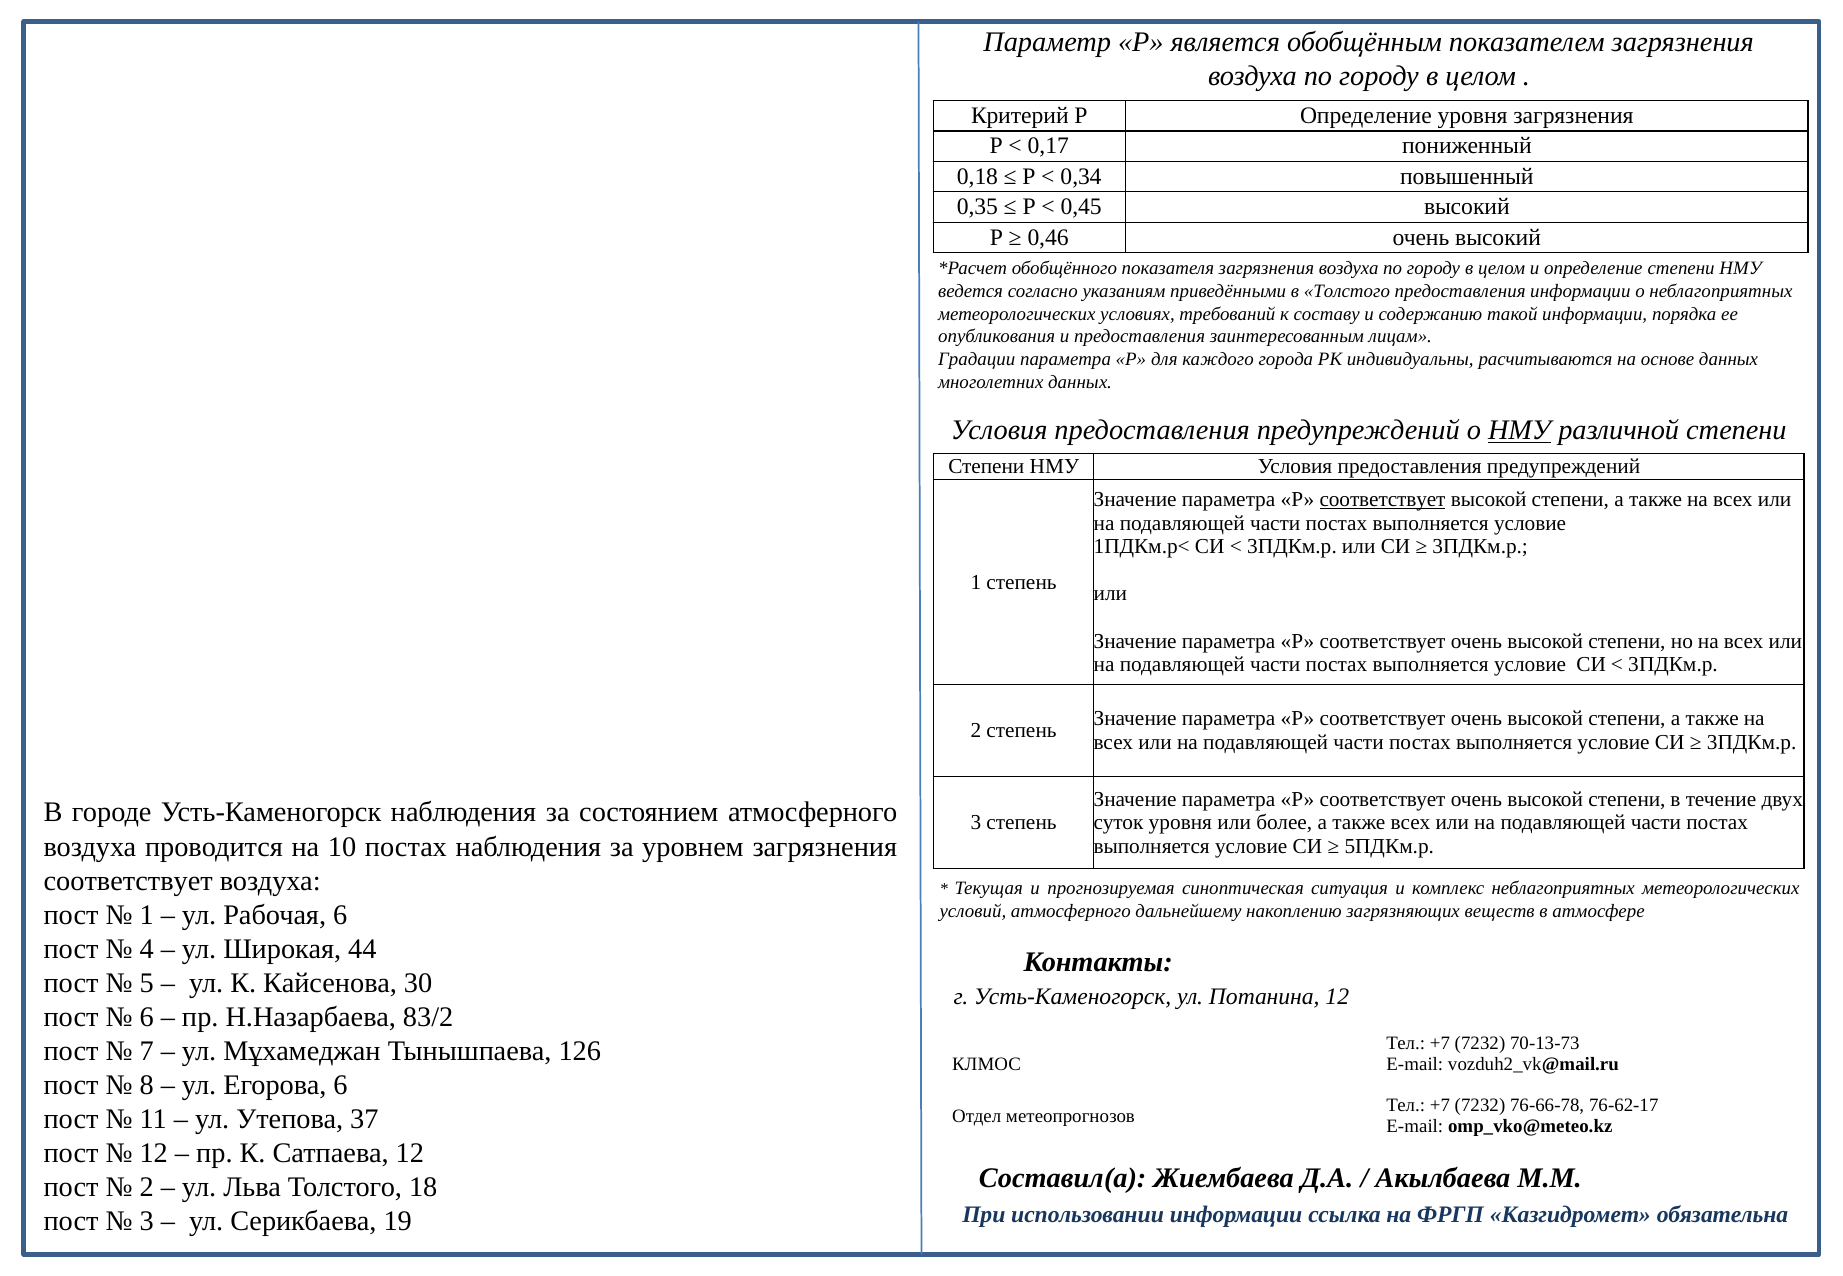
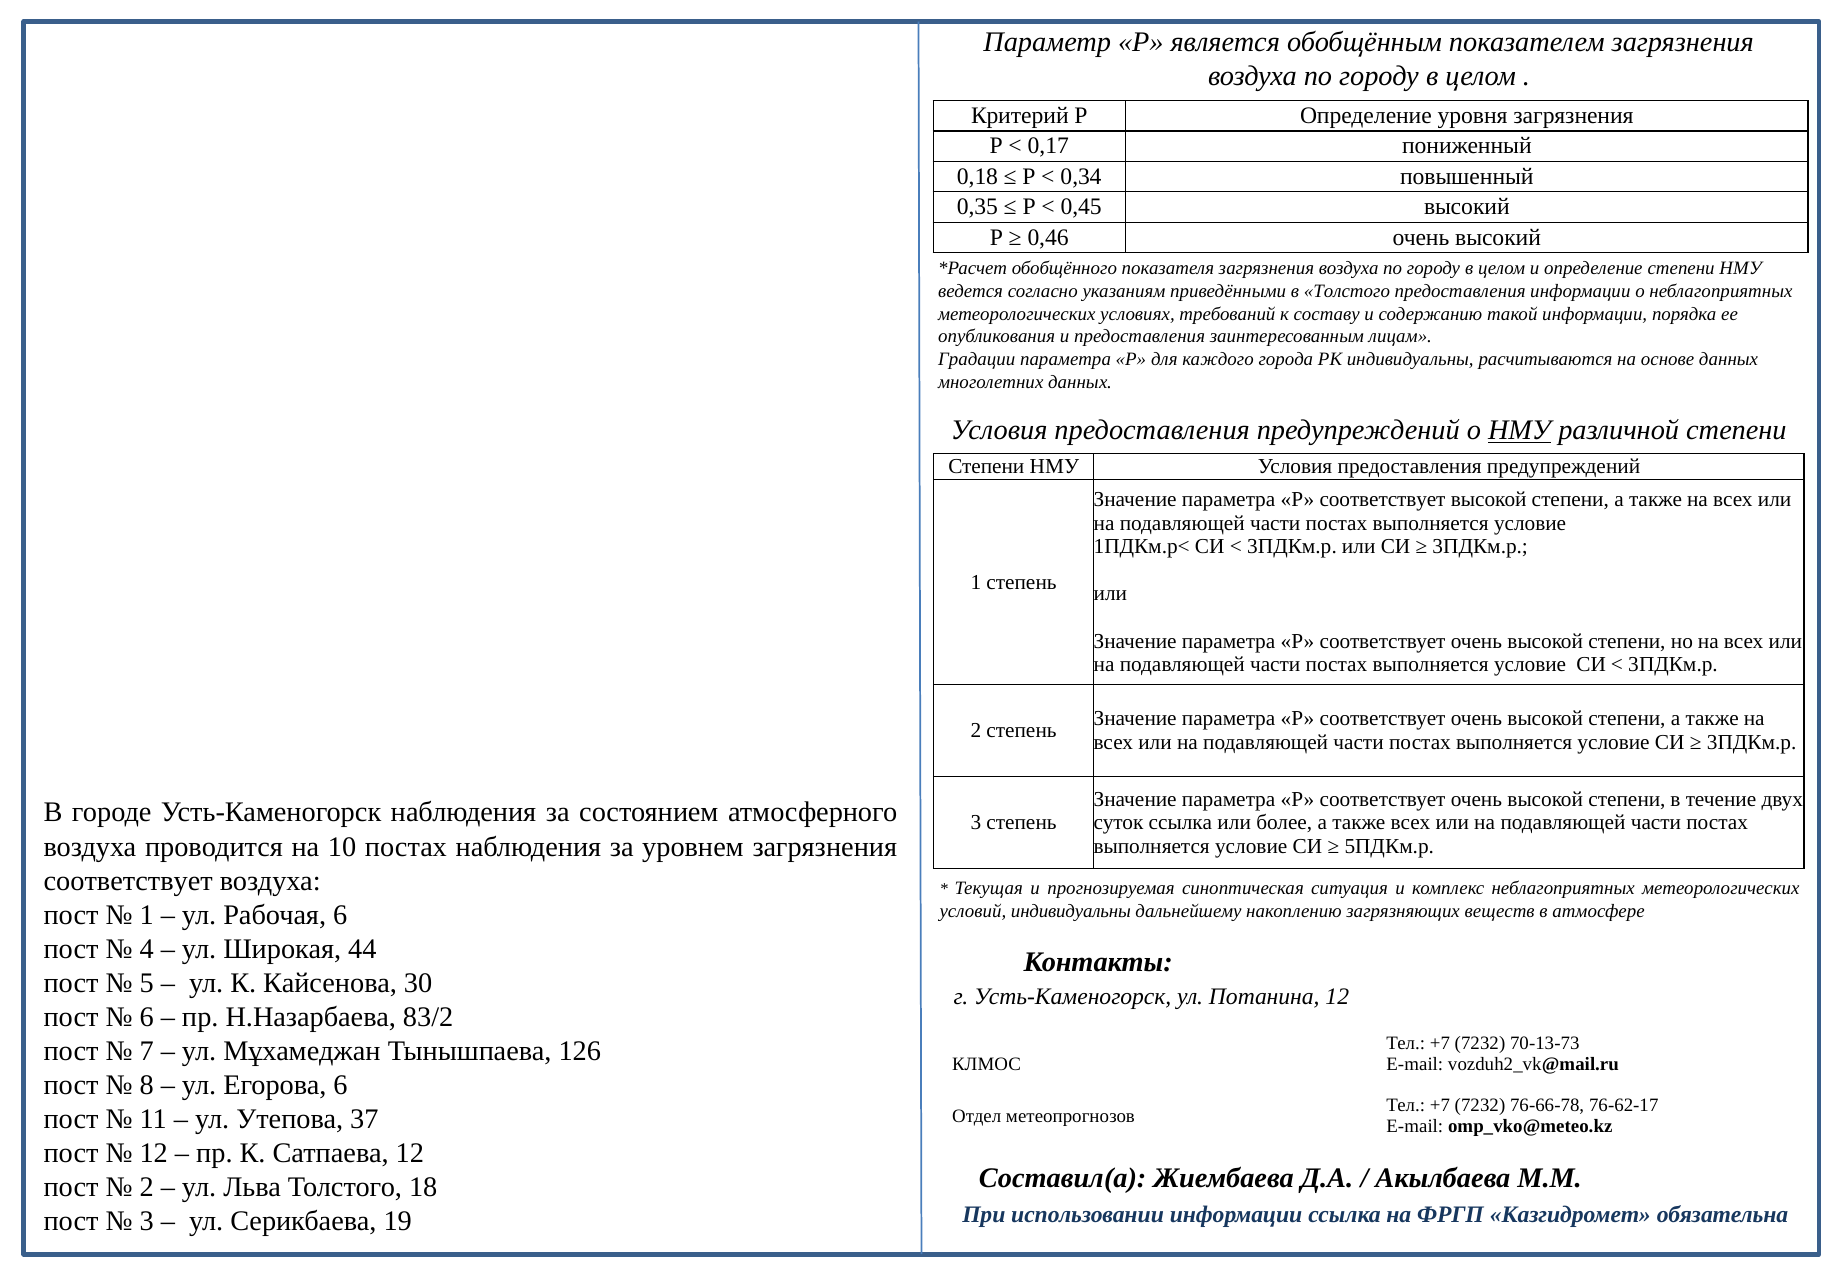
соответствует at (1383, 500) underline: present -> none
суток уровня: уровня -> ссылка
условий атмосферного: атмосферного -> индивидуальны
